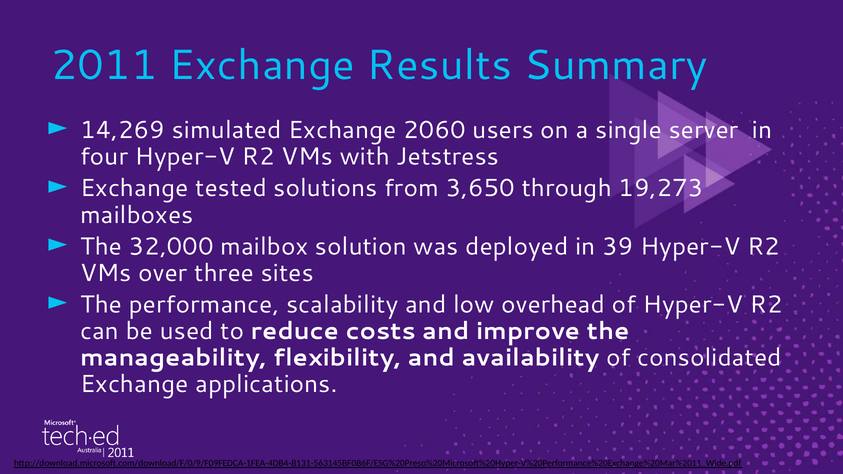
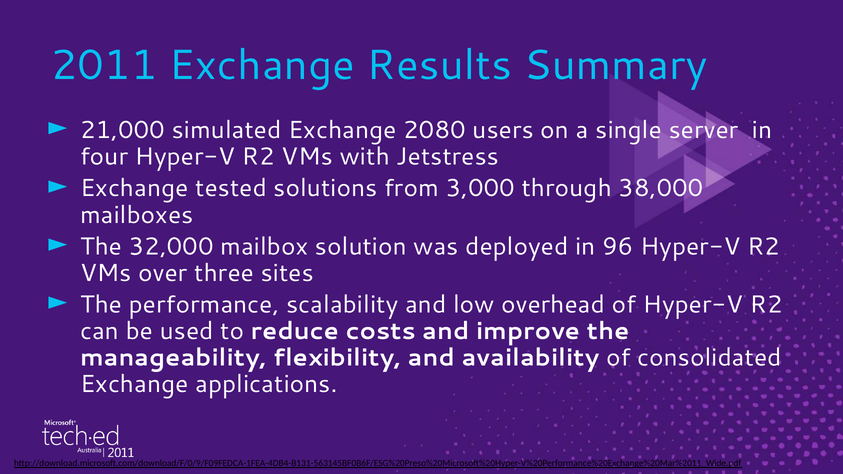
14,269: 14,269 -> 21,000
2060: 2060 -> 2080
3,650: 3,650 -> 3,000
19,273: 19,273 -> 38,000
39: 39 -> 96
